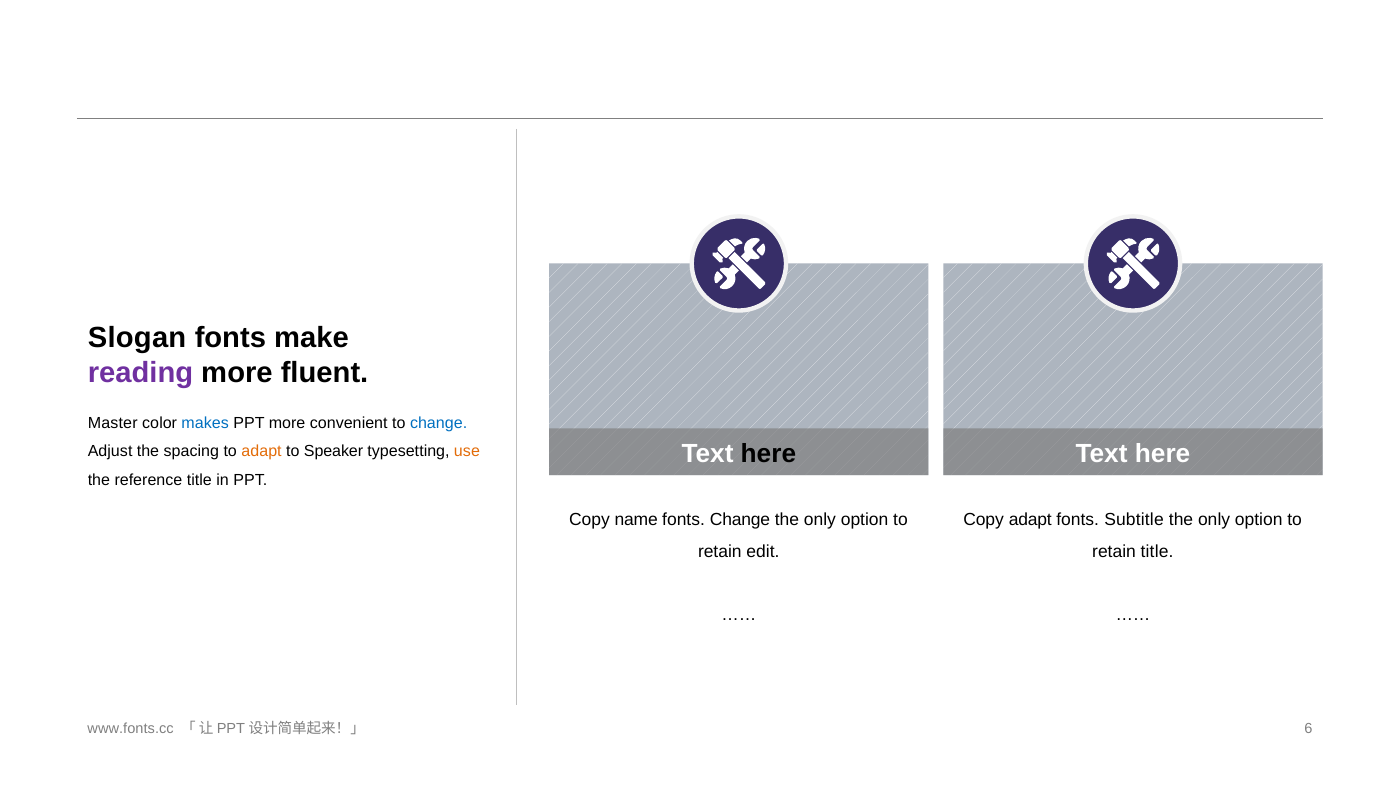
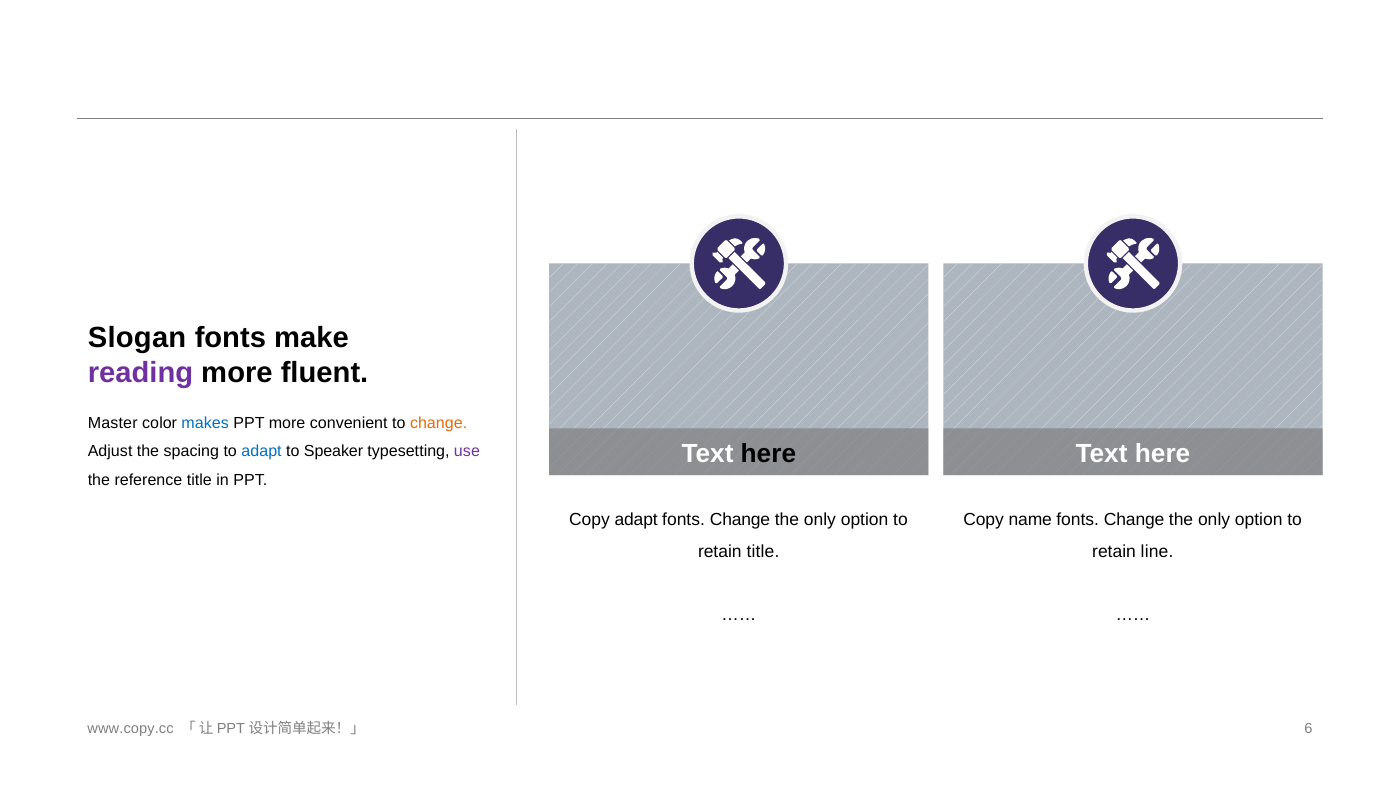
change at (439, 423) colour: blue -> orange
adapt at (262, 452) colour: orange -> blue
use colour: orange -> purple
Copy name: name -> adapt
Copy adapt: adapt -> name
Subtitle at (1134, 520): Subtitle -> Change
retain edit: edit -> title
retain title: title -> line
www.fonts.cc: www.fonts.cc -> www.copy.cc
